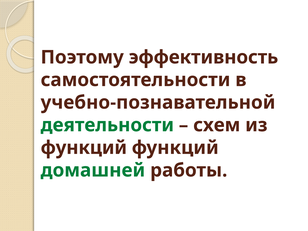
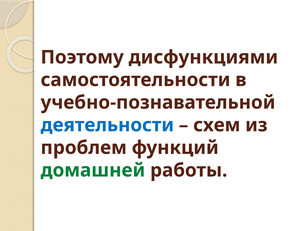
эффективность: эффективность -> дисфункциями
деятельности colour: green -> blue
функций at (84, 148): функций -> проблем
